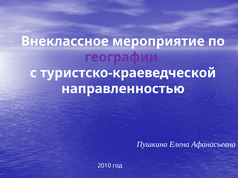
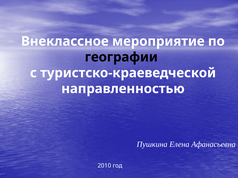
географии colour: purple -> black
